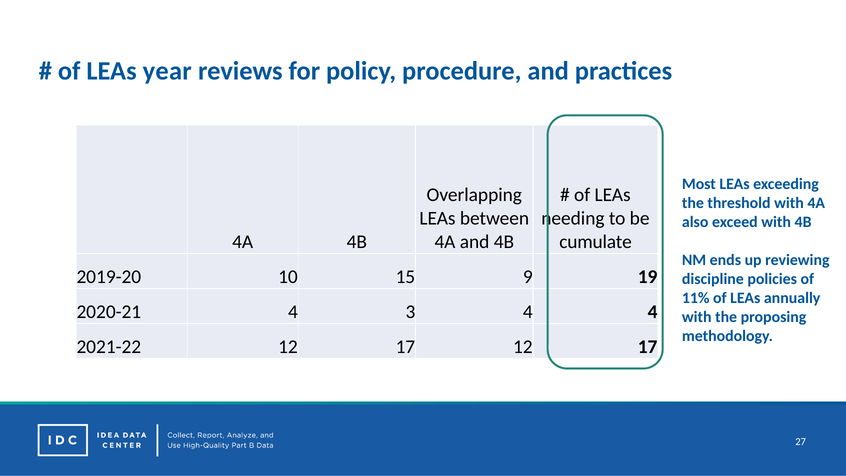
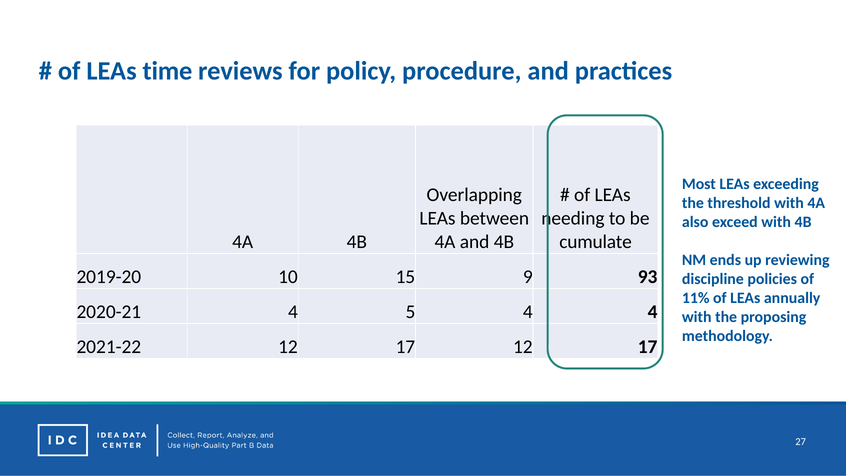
year: year -> time
19: 19 -> 93
3: 3 -> 5
